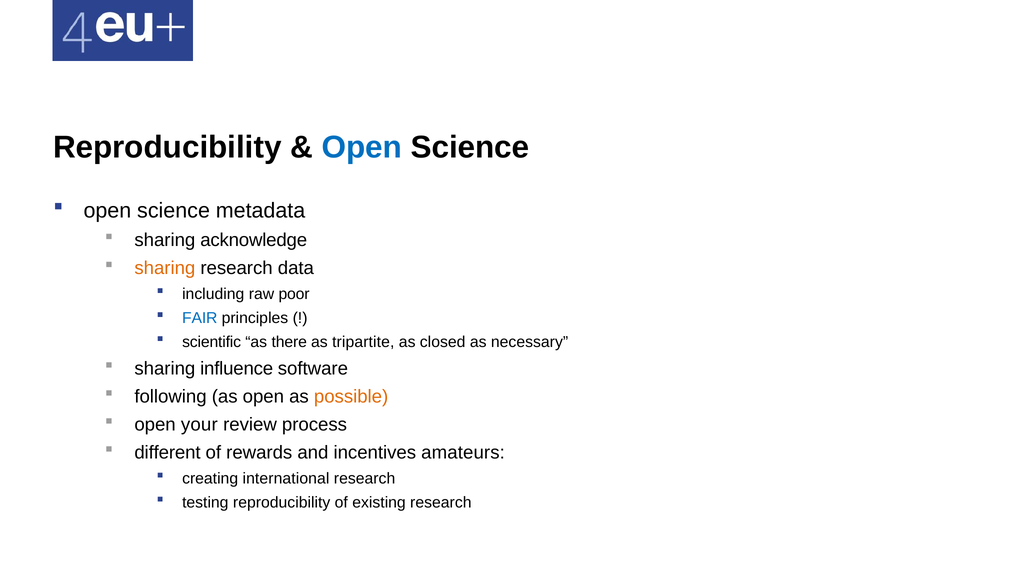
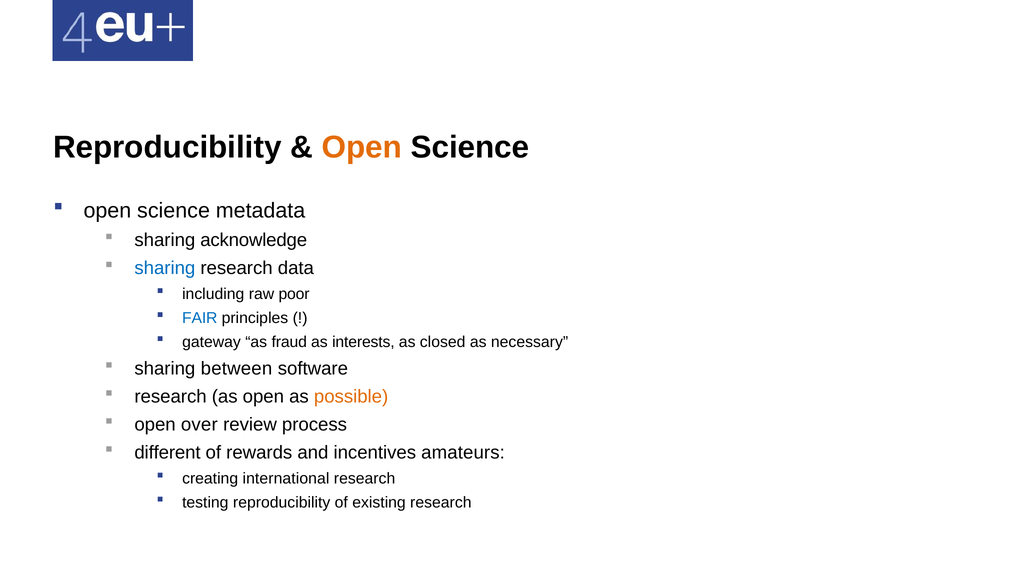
Open at (362, 148) colour: blue -> orange
sharing at (165, 268) colour: orange -> blue
scientific: scientific -> gateway
there: there -> fraud
tripartite: tripartite -> interests
influence: influence -> between
following at (171, 397): following -> research
your: your -> over
